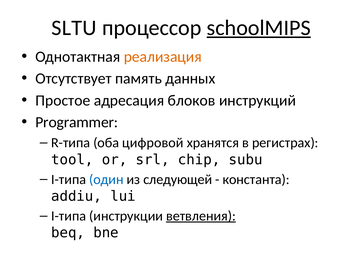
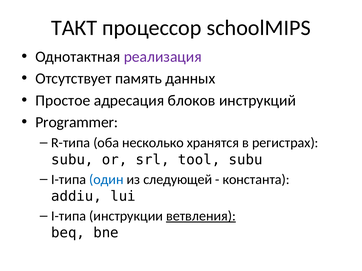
SLTU: SLTU -> ТАКТ
schoolMIPS underline: present -> none
реализация colour: orange -> purple
цифровой: цифровой -> несколько
tool at (72, 160): tool -> subu
chip: chip -> tool
